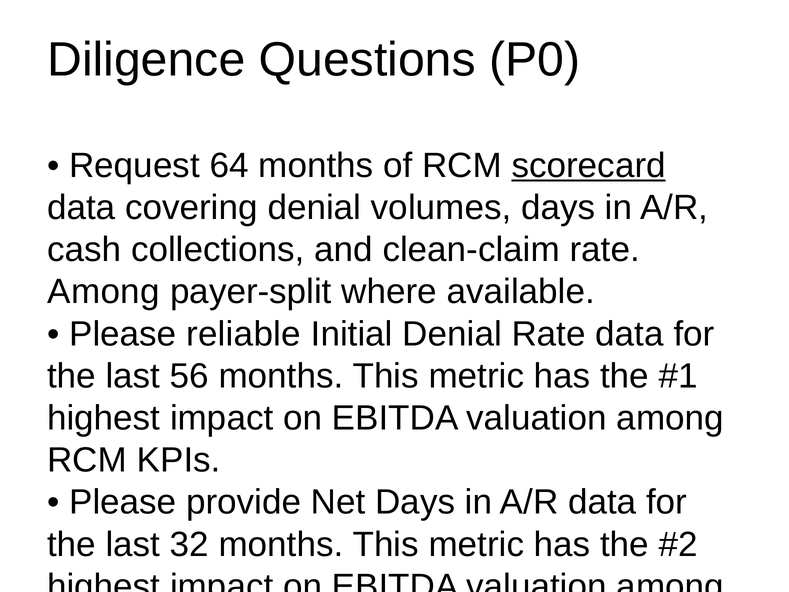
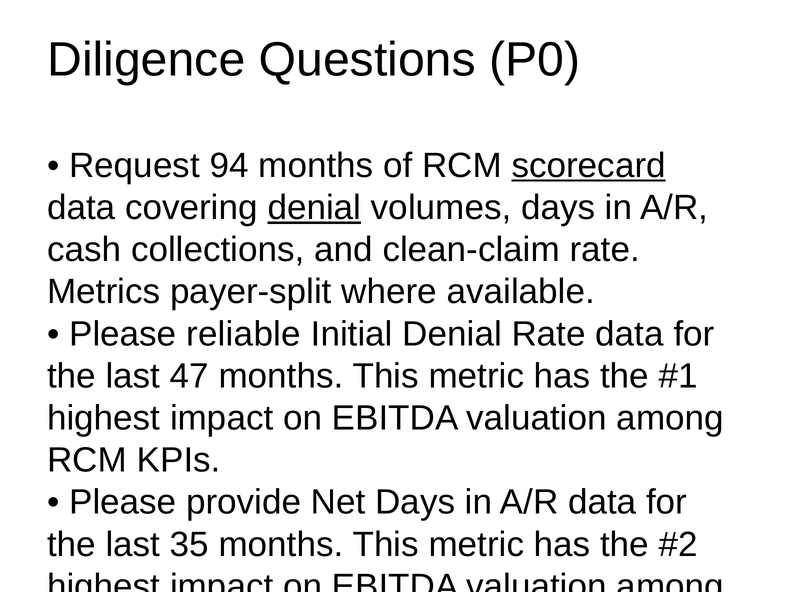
64: 64 -> 94
denial at (314, 208) underline: none -> present
Among at (104, 292): Among -> Metrics
56: 56 -> 47
32: 32 -> 35
